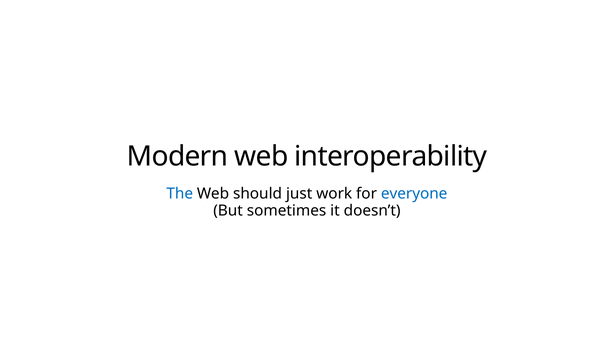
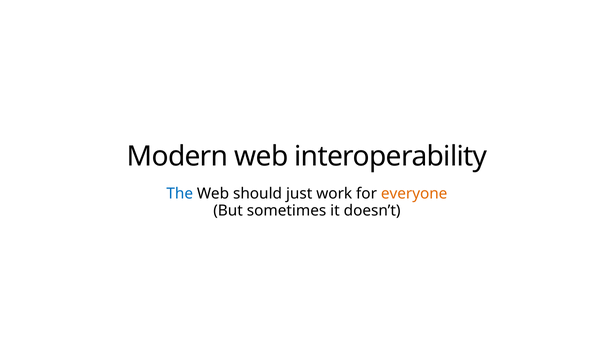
everyone colour: blue -> orange
